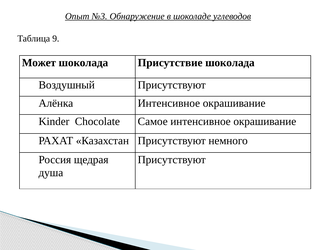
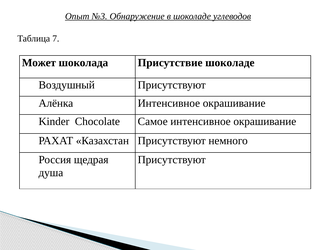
9: 9 -> 7
Присутствие шоколада: шоколада -> шоколаде
